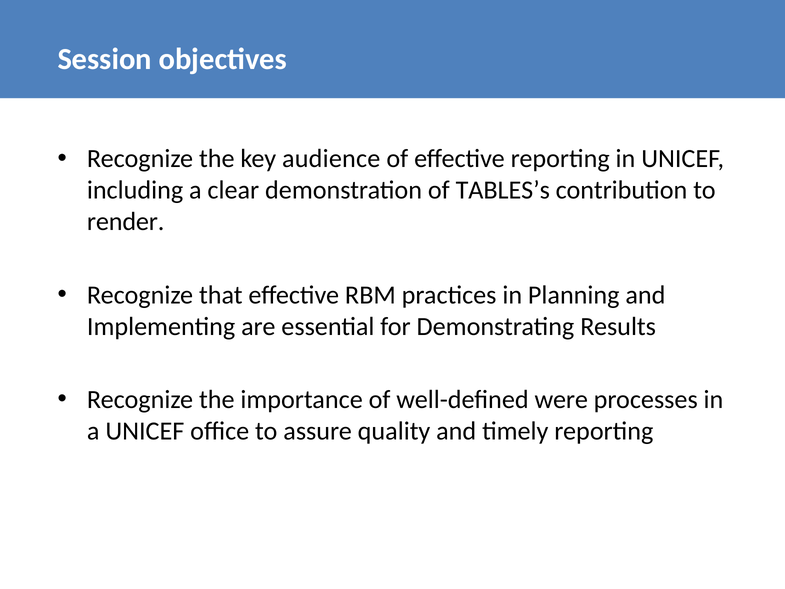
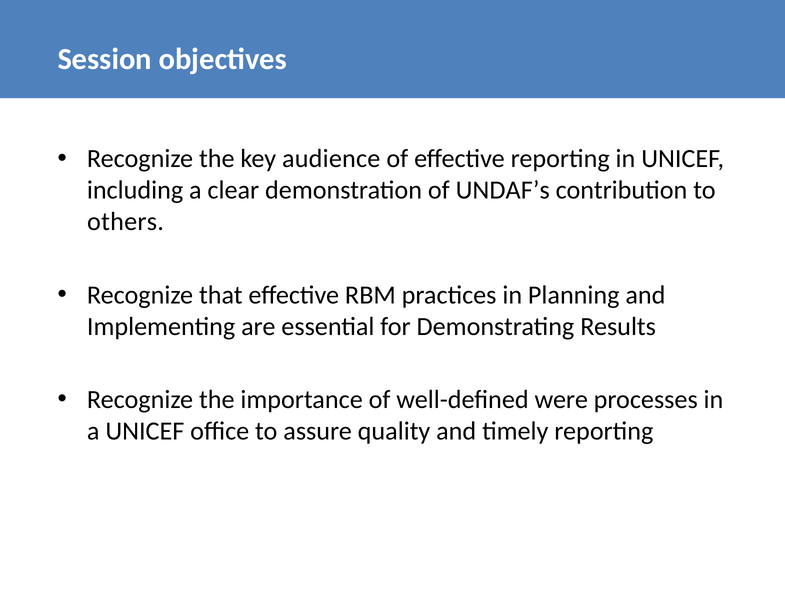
TABLES’s: TABLES’s -> UNDAF’s
render: render -> others
